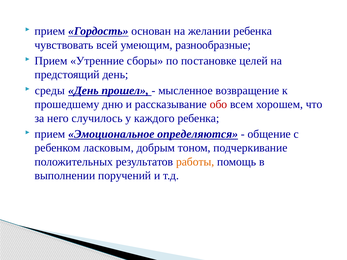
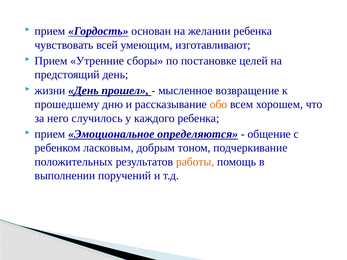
разнообразные: разнообразные -> изготавливают
среды: среды -> жизни
обо colour: red -> orange
